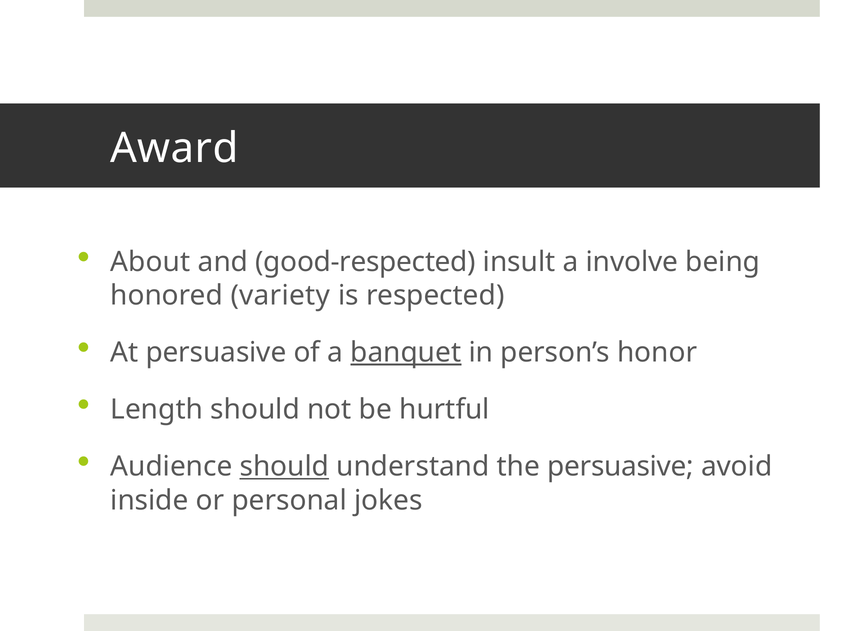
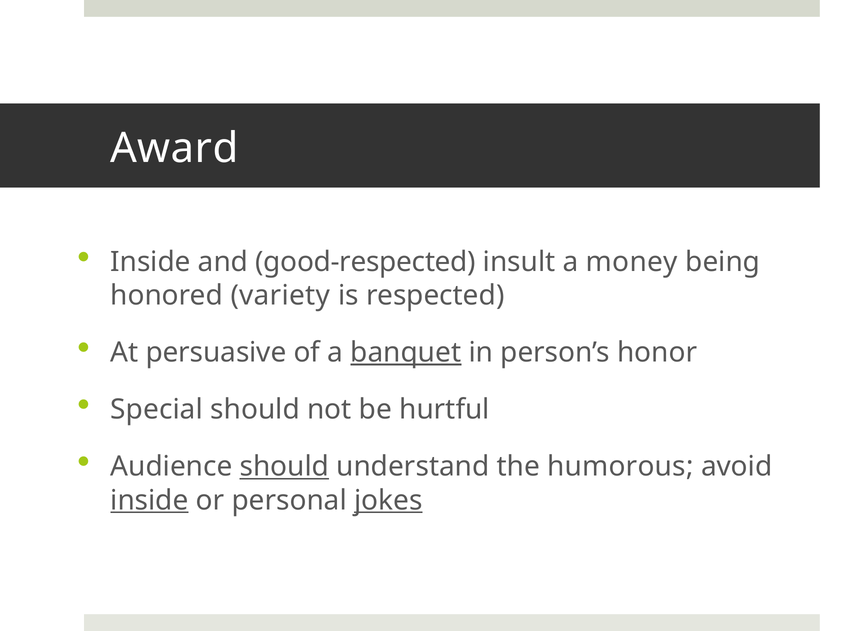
About at (150, 262): About -> Inside
involve: involve -> money
Length: Length -> Special
the persuasive: persuasive -> humorous
inside at (149, 500) underline: none -> present
jokes underline: none -> present
